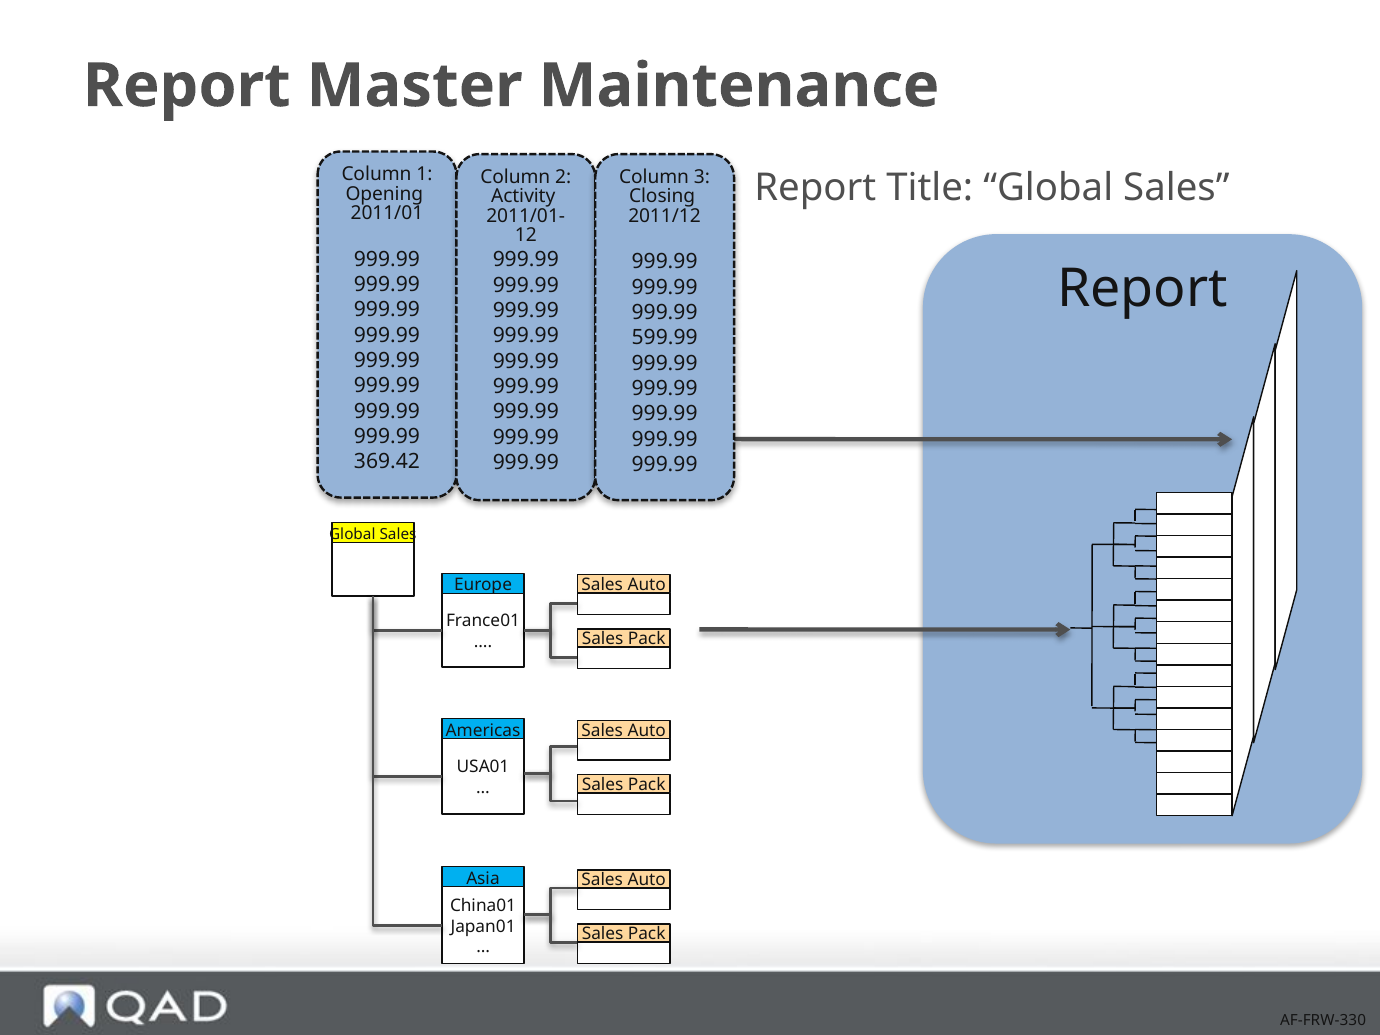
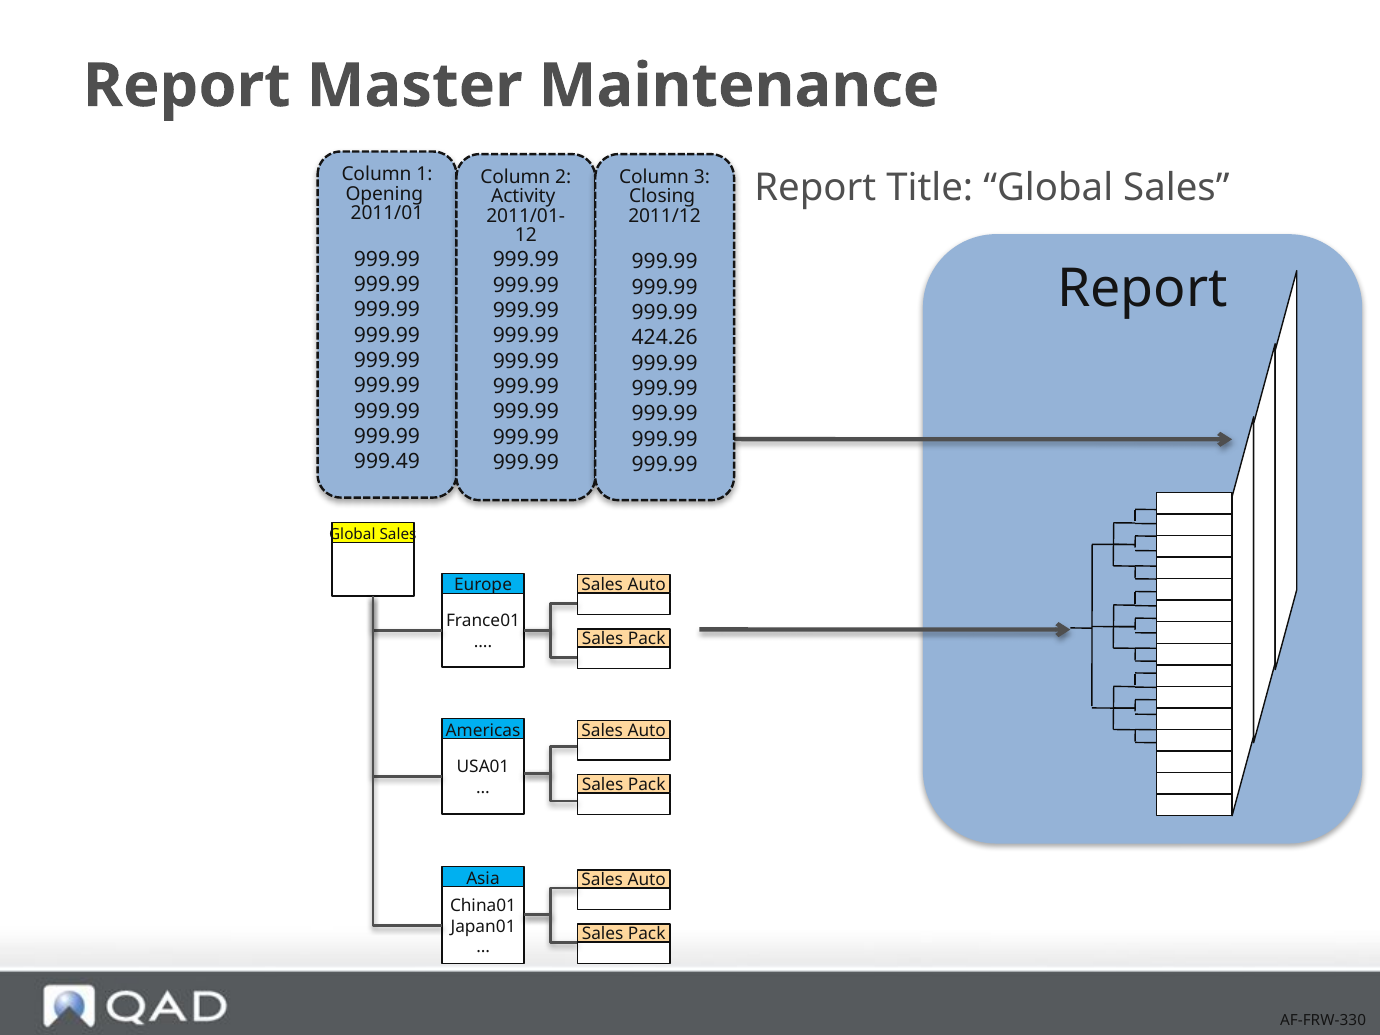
599.99: 599.99 -> 424.26
369.42: 369.42 -> 999.49
